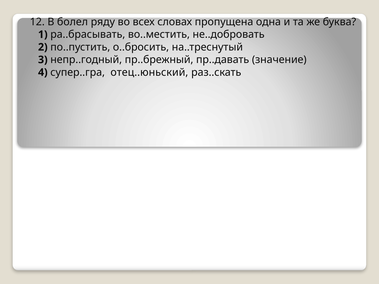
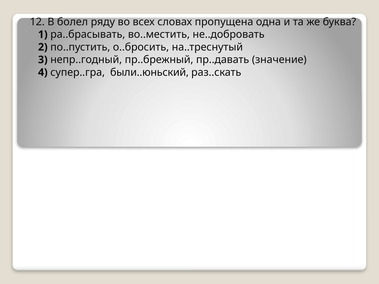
отец..юньский: отец..юньский -> были..юньский
